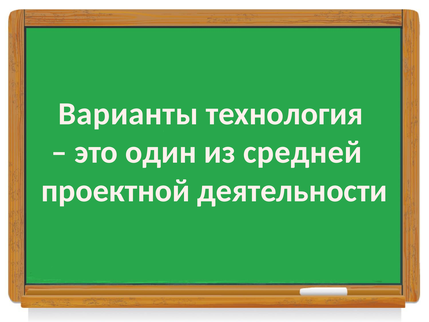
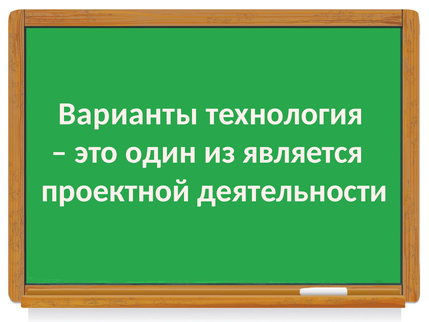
средней: средней -> является
